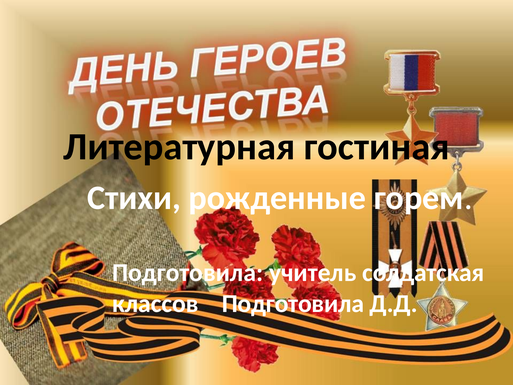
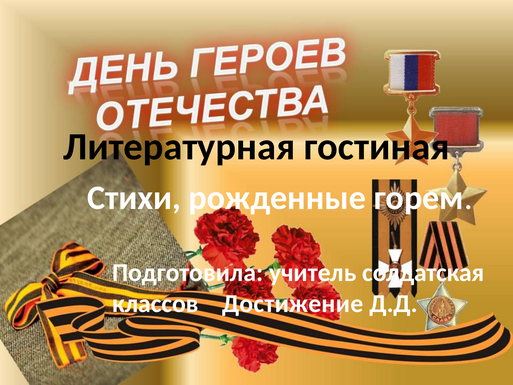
классов Подготовила: Подготовила -> Достижение
